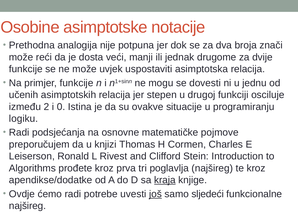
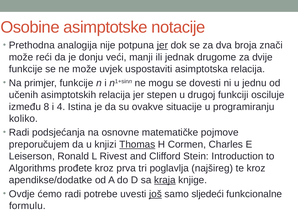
jer at (162, 45) underline: none -> present
dosta: dosta -> donju
2: 2 -> 8
0: 0 -> 4
logiku: logiku -> koliko
Thomas underline: none -> present
najšireg at (27, 206): najšireg -> formulu
